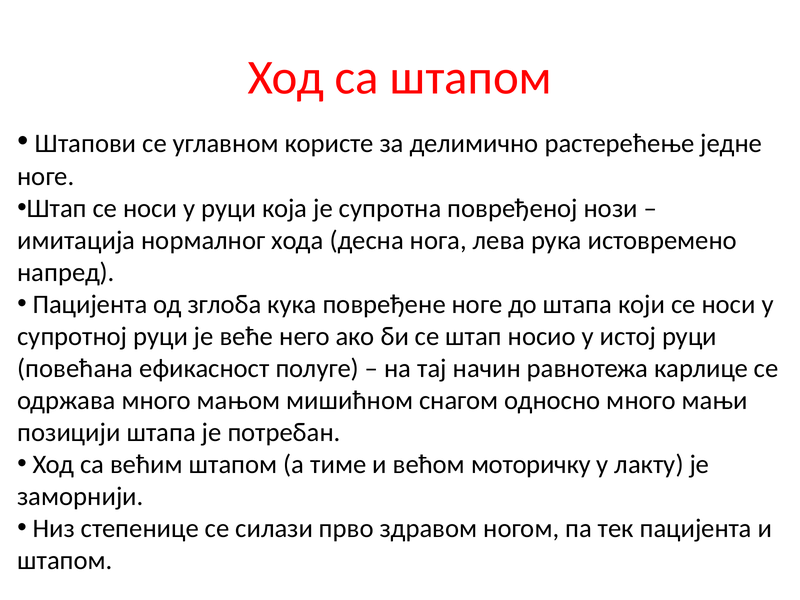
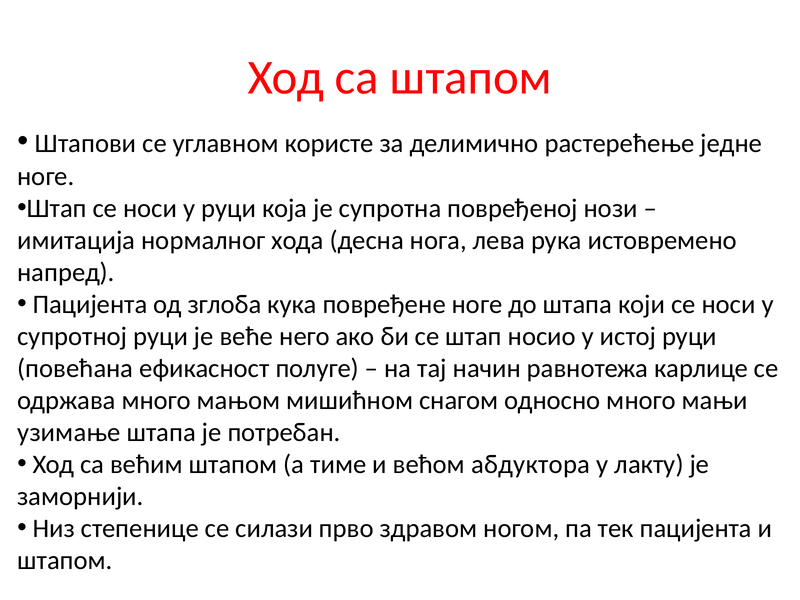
позицији: позицији -> узимање
моторичку: моторичку -> абдуктора
